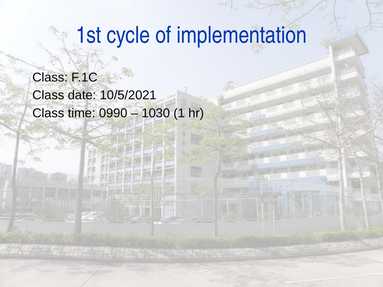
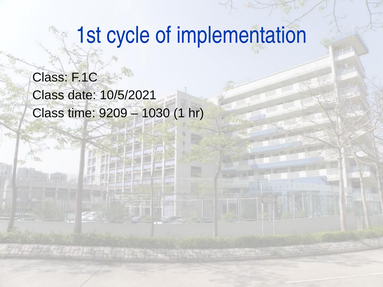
0990: 0990 -> 9209
